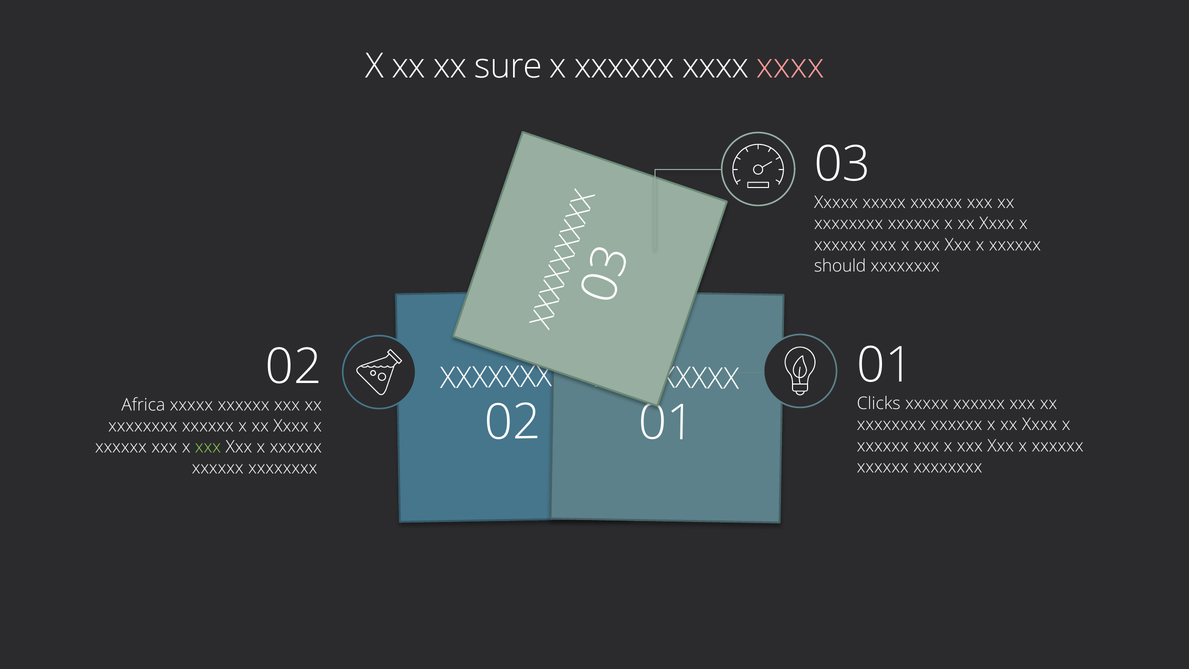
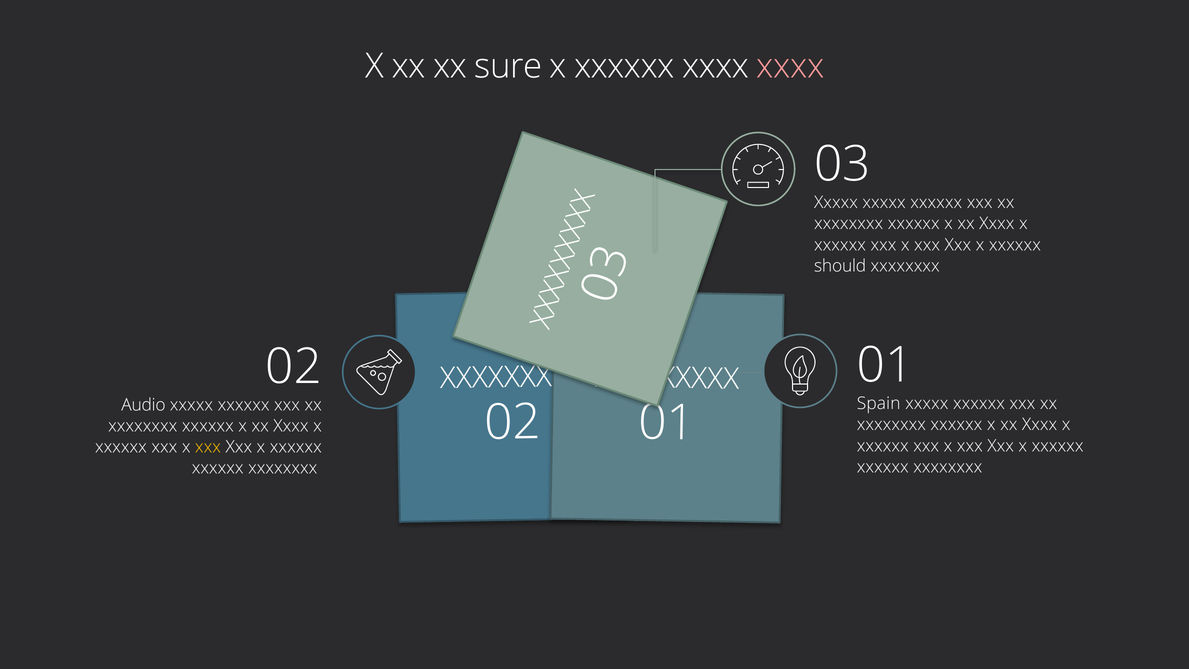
Clicks: Clicks -> Spain
Africa: Africa -> Audio
xxx at (208, 447) colour: light green -> yellow
